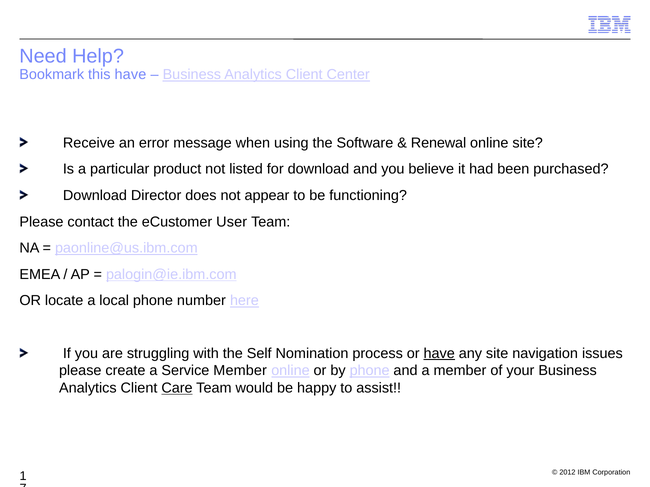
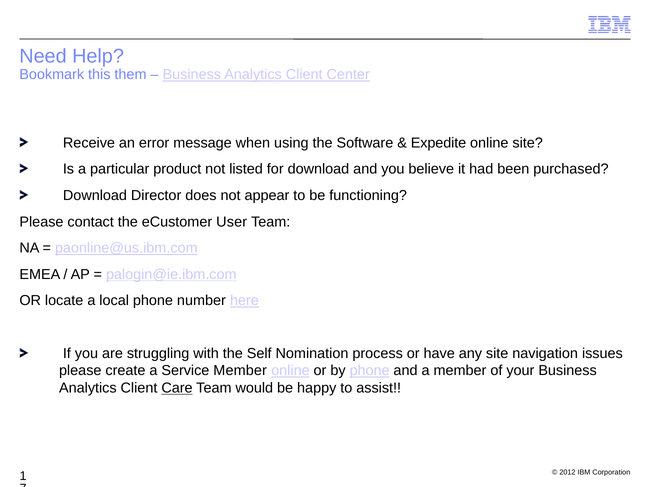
this have: have -> them
Renewal: Renewal -> Expedite
have at (439, 354) underline: present -> none
